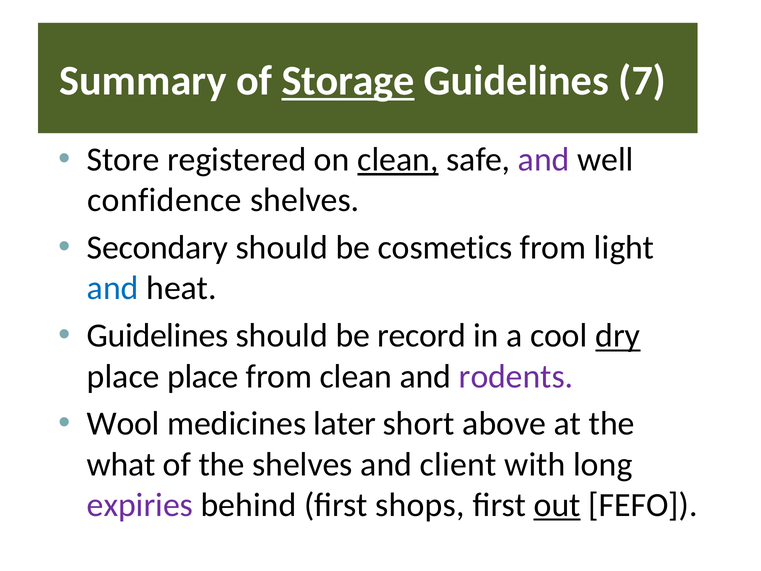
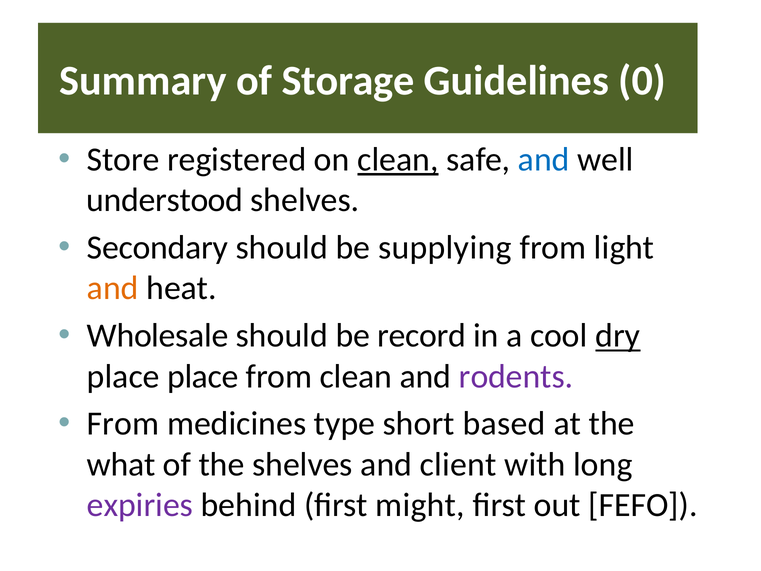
Storage underline: present -> none
7: 7 -> 0
and at (544, 160) colour: purple -> blue
confidence: confidence -> understood
cosmetics: cosmetics -> supplying
and at (113, 288) colour: blue -> orange
Guidelines at (158, 336): Guidelines -> Wholesale
Wool at (123, 424): Wool -> From
later: later -> type
above: above -> based
shops: shops -> might
out underline: present -> none
